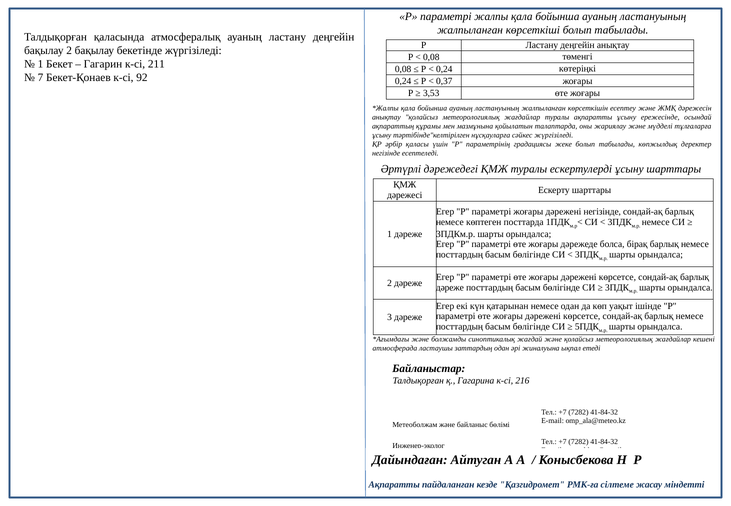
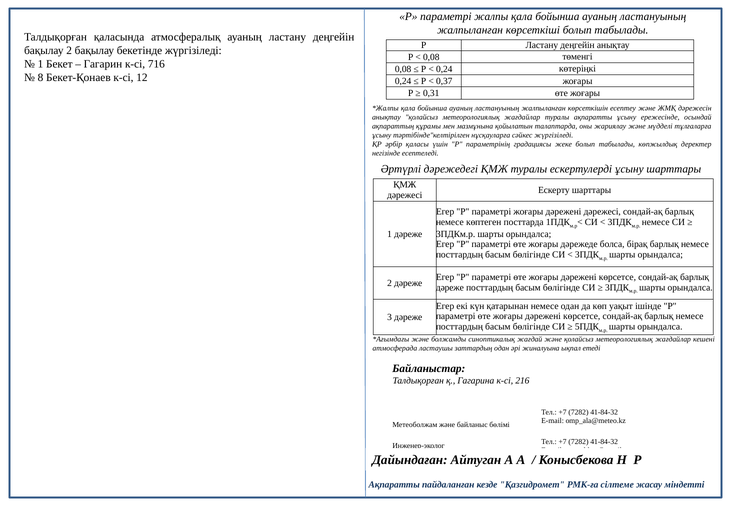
211: 211 -> 716
7: 7 -> 8
92: 92 -> 12
3,53: 3,53 -> 0,31
дәрежені негізінде: негізінде -> дәрежесі
